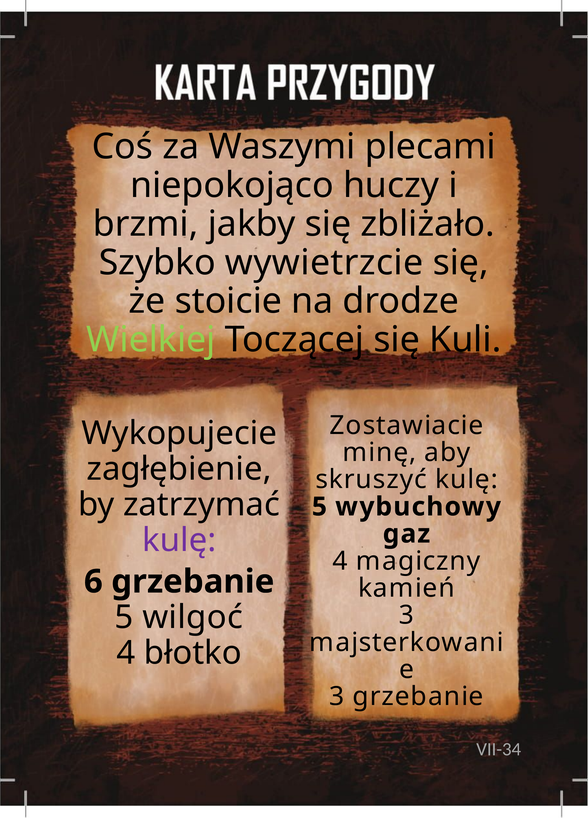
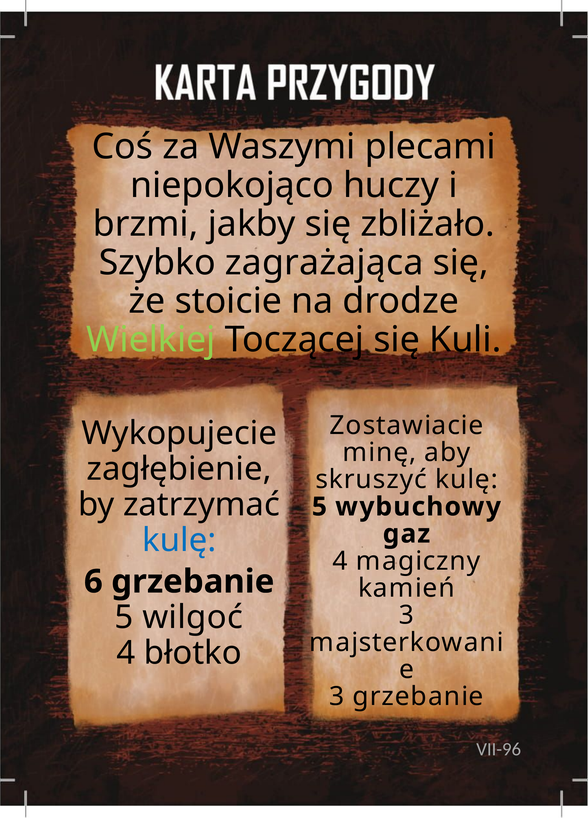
wywietrzcie: wywietrzcie -> zagrażająca
kulę at (179, 541) colour: purple -> blue
VII-34: VII-34 -> VII-96
